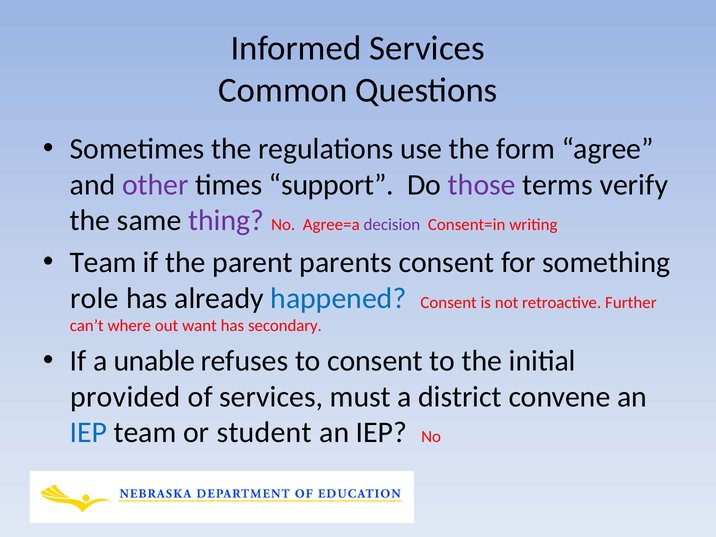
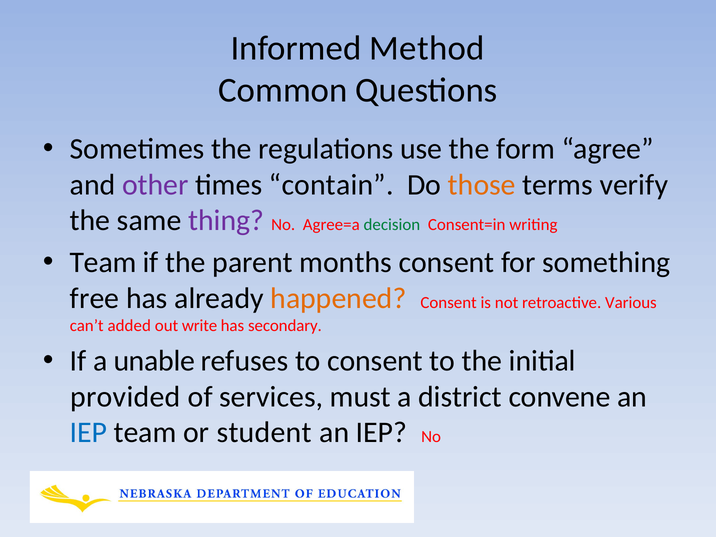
Informed Services: Services -> Method
support: support -> contain
those colour: purple -> orange
decision colour: purple -> green
parents: parents -> months
role: role -> free
happened colour: blue -> orange
Further: Further -> Various
where: where -> added
want: want -> write
